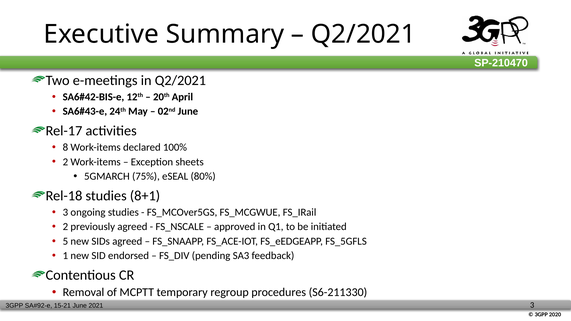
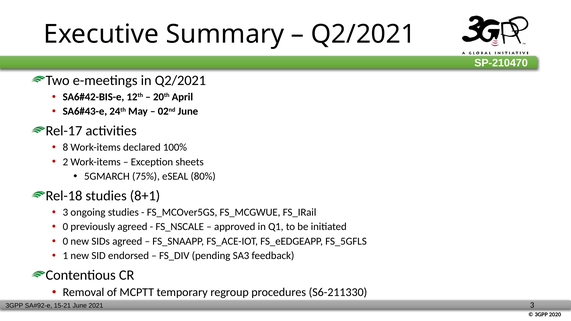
2 at (65, 227): 2 -> 0
5 at (65, 241): 5 -> 0
